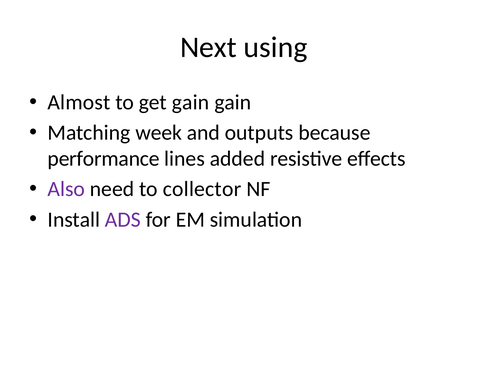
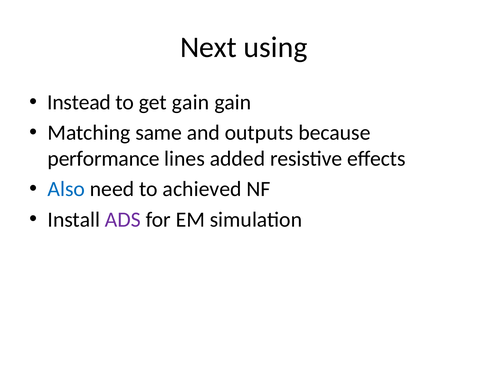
Almost: Almost -> Instead
week: week -> same
Also colour: purple -> blue
collector: collector -> achieved
